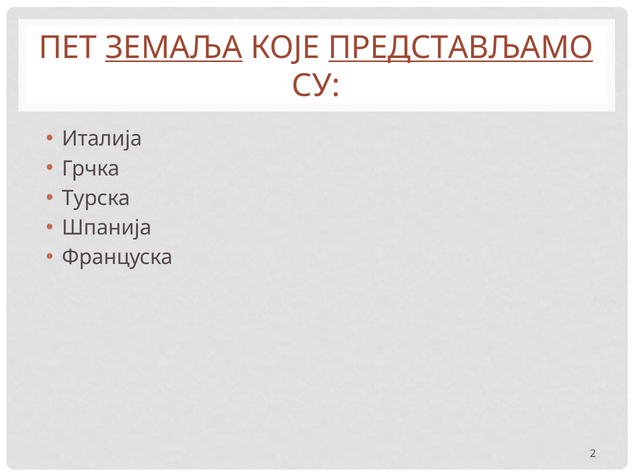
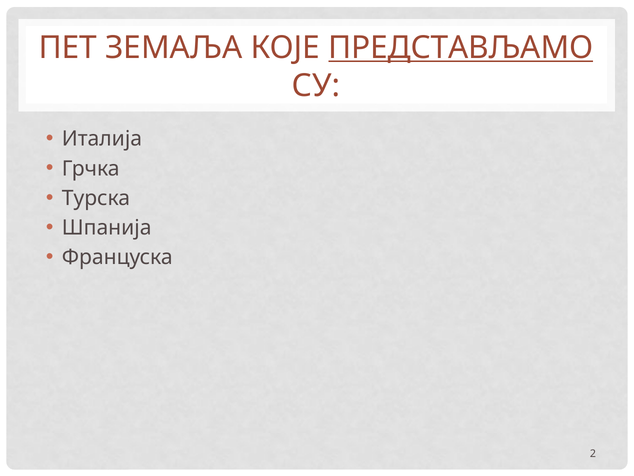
ЗЕМАЉА underline: present -> none
